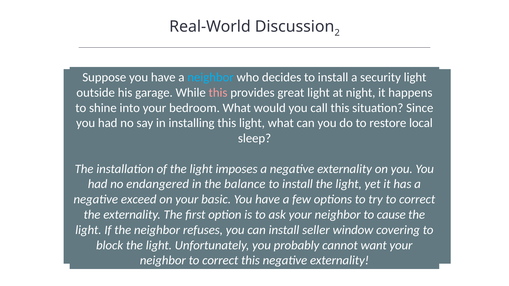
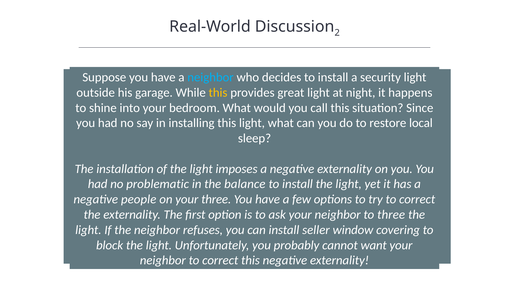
this at (218, 93) colour: pink -> yellow
endangered: endangered -> problematic
exceed: exceed -> people
your basic: basic -> three
to cause: cause -> three
